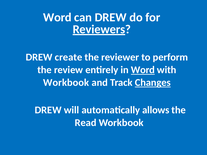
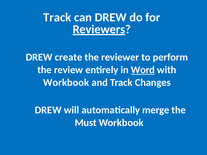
Word at (57, 17): Word -> Track
Changes underline: present -> none
allows: allows -> merge
Read: Read -> Must
